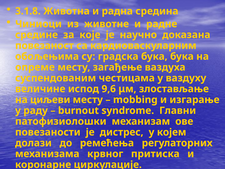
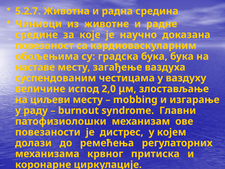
3.1.8: 3.1.8 -> 5.2.7
опреме: опреме -> наставе
9,6: 9,6 -> 2,0
